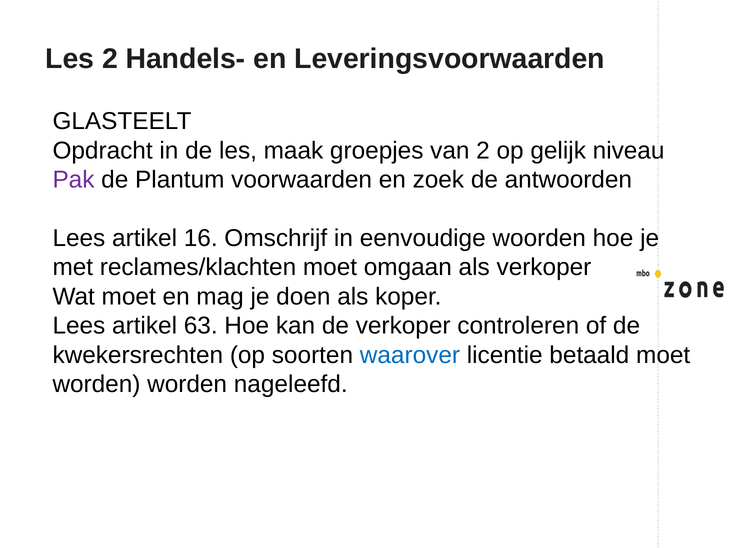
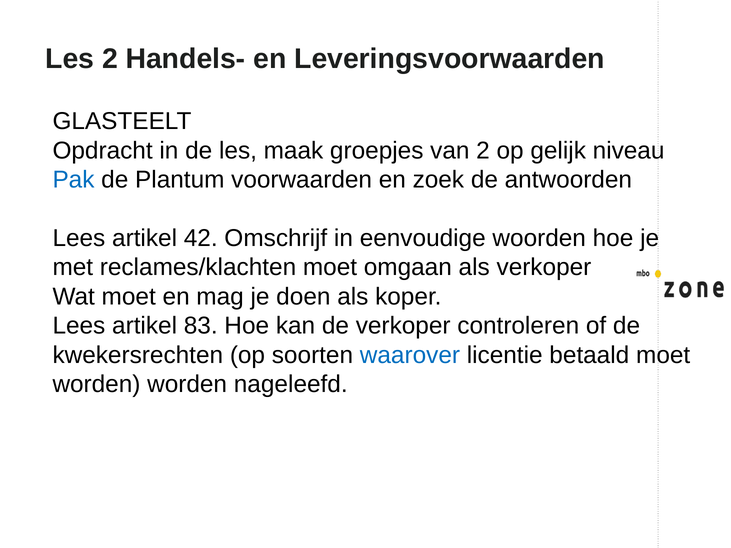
Pak colour: purple -> blue
16: 16 -> 42
63: 63 -> 83
